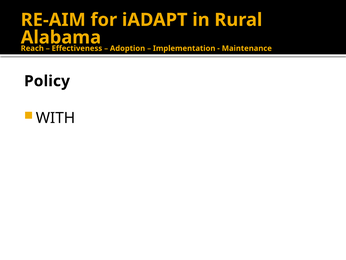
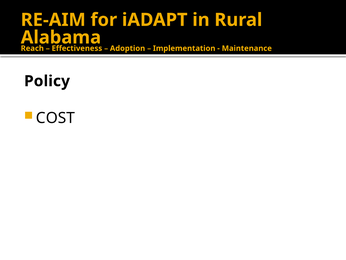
WITH: WITH -> COST
